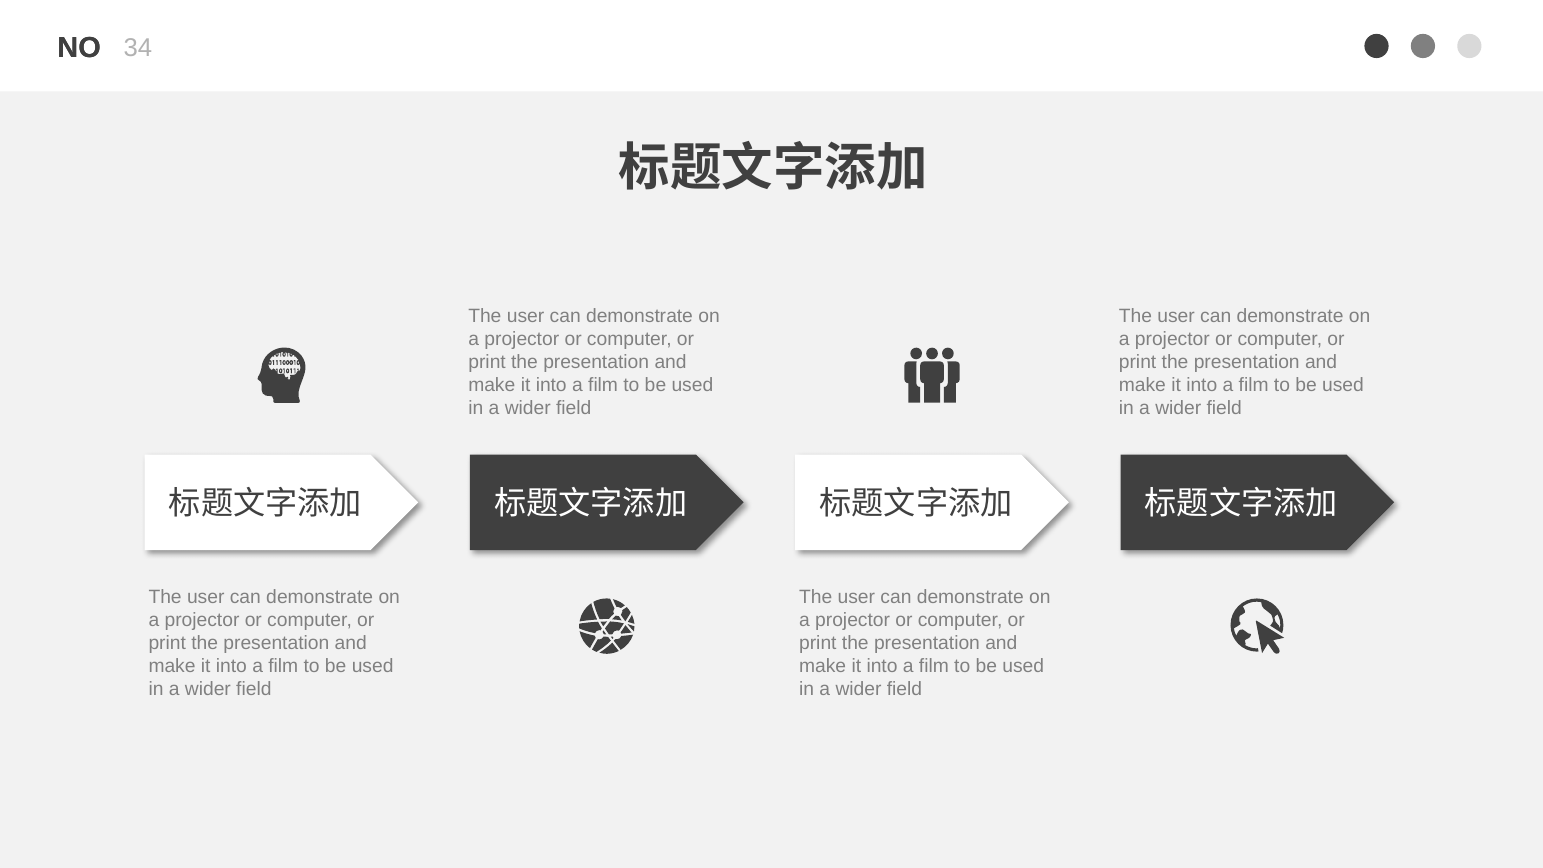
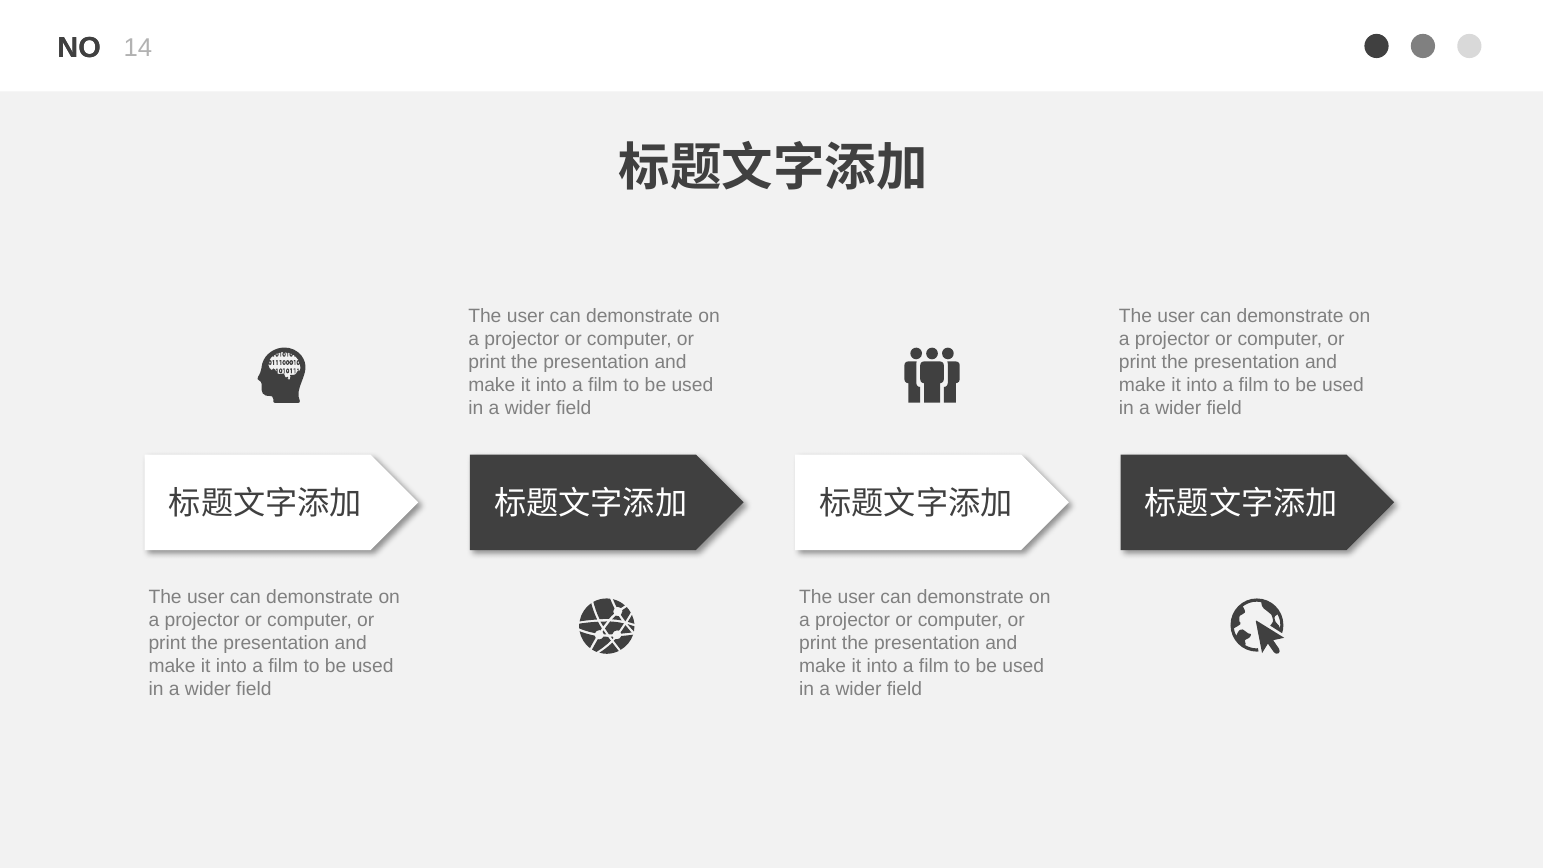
34: 34 -> 14
